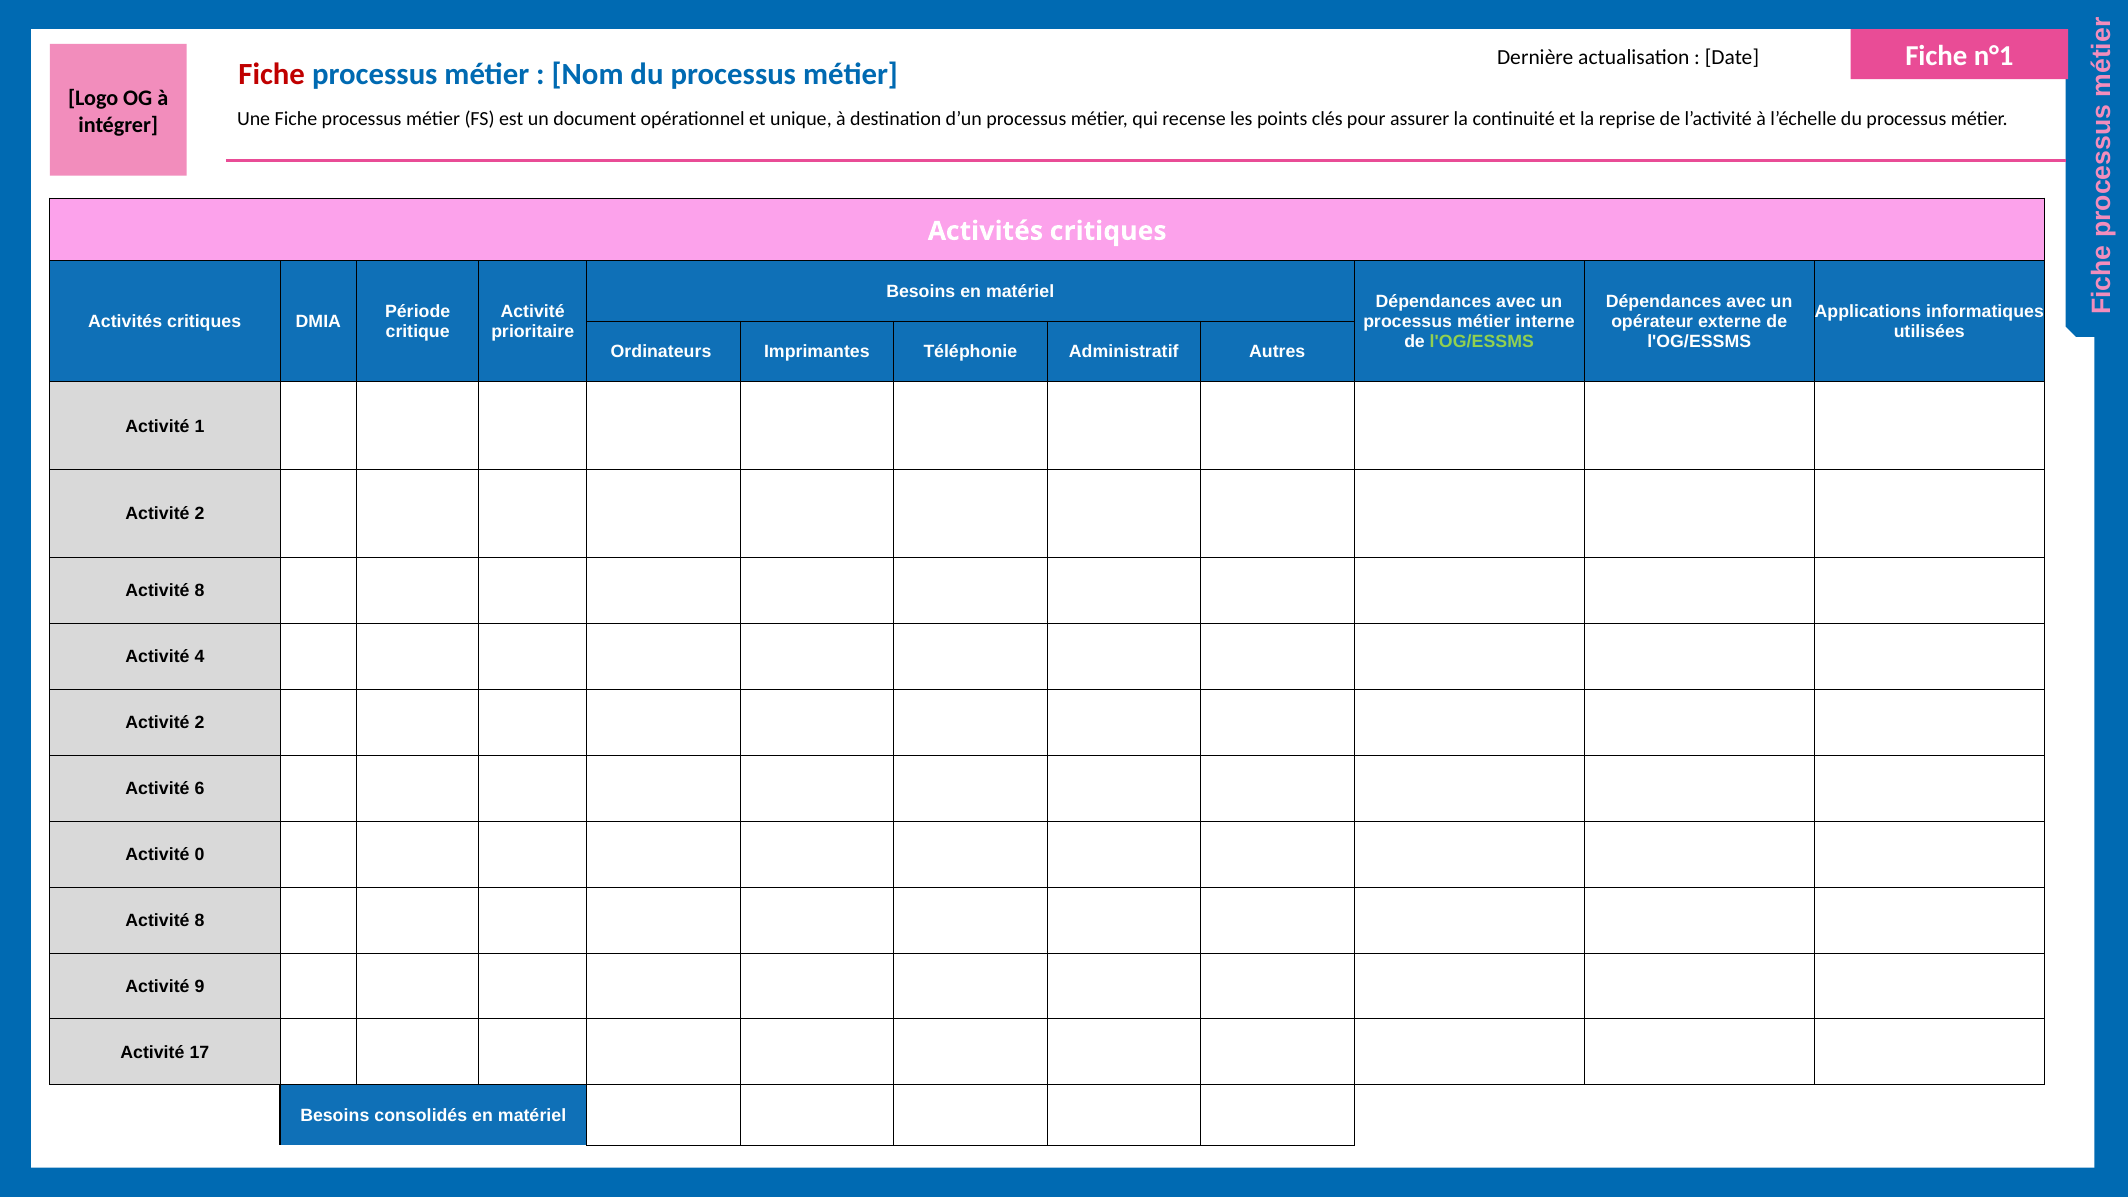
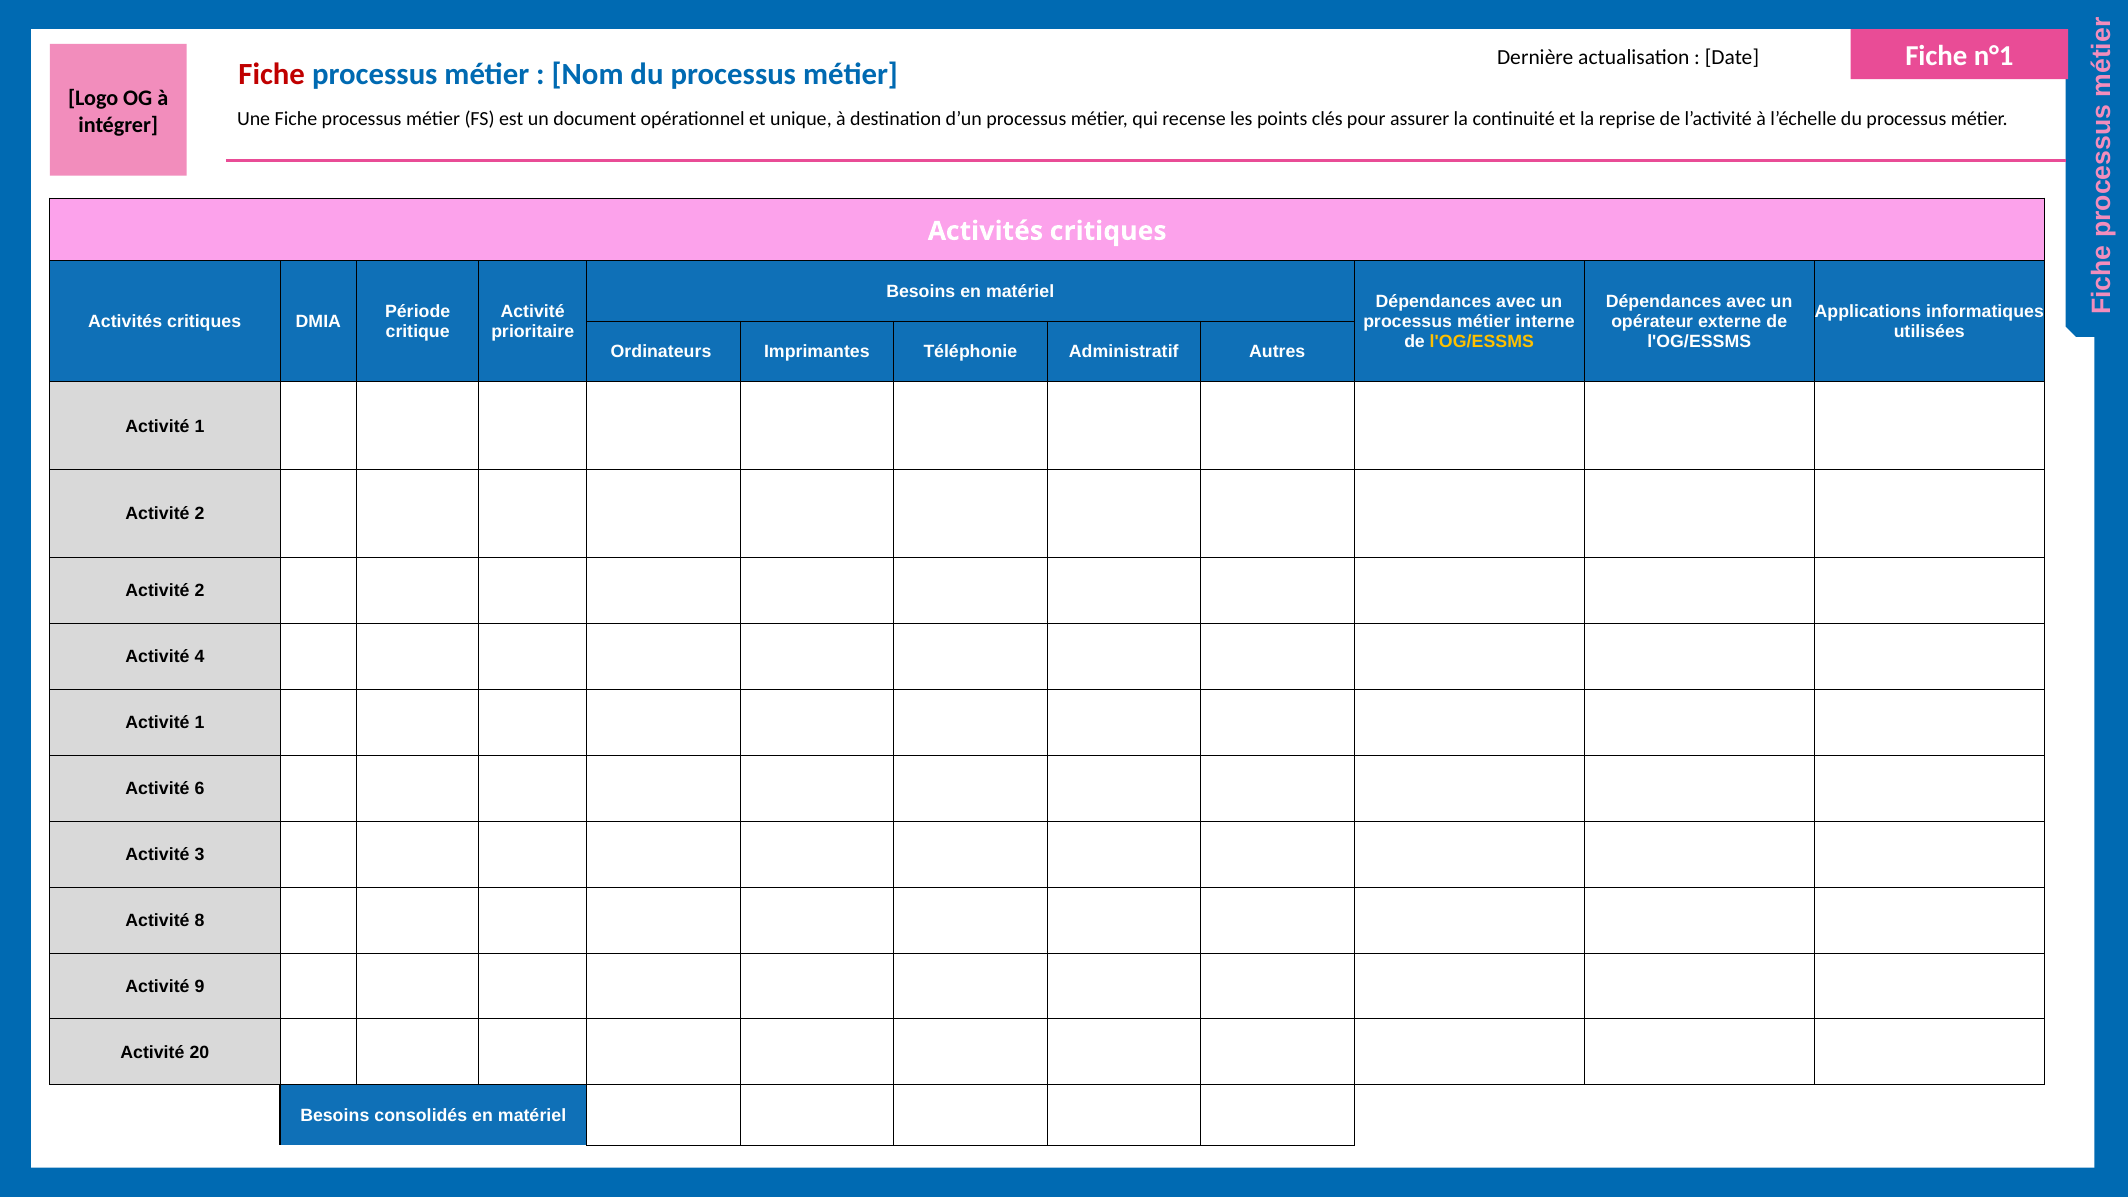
l'OG/ESSMS at (1482, 342) colour: light green -> yellow
8 at (199, 591): 8 -> 2
2 at (199, 723): 2 -> 1
0: 0 -> 3
17: 17 -> 20
